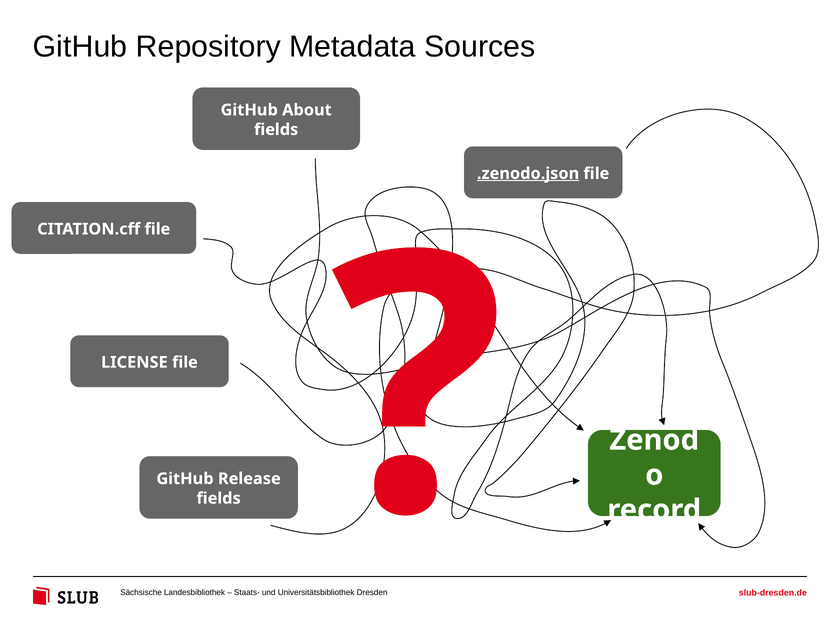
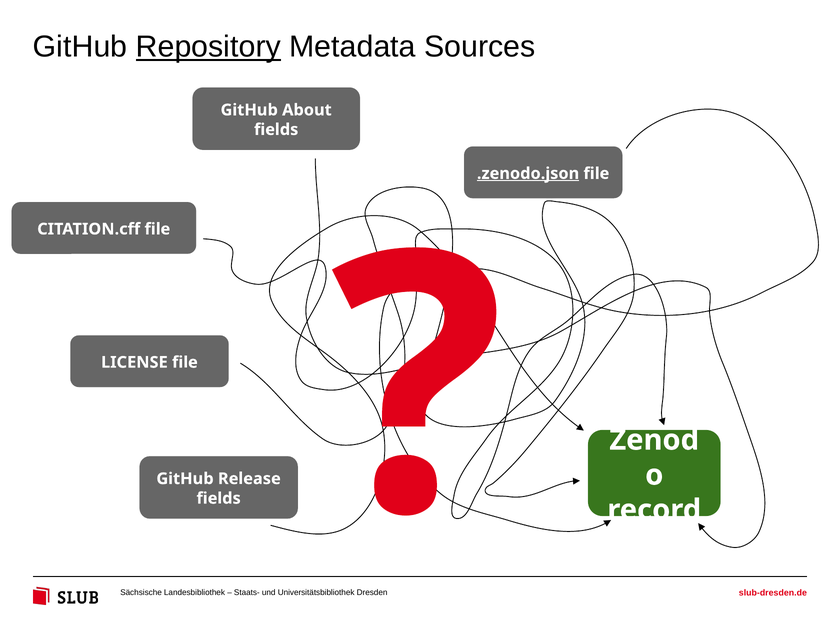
Repository underline: none -> present
